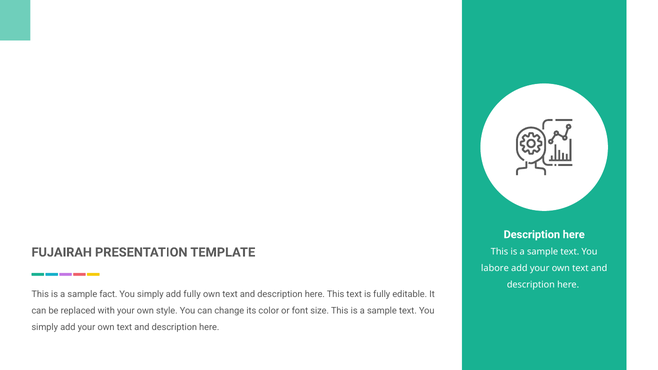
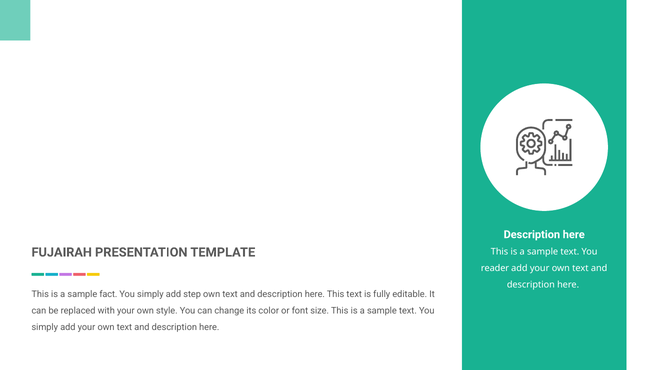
labore: labore -> reader
add fully: fully -> step
